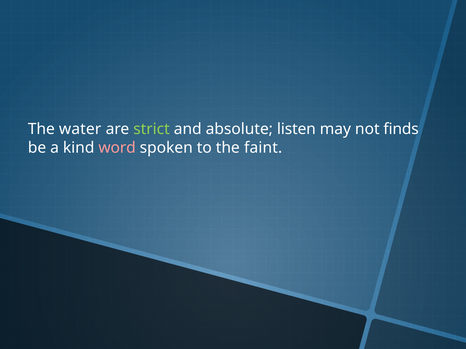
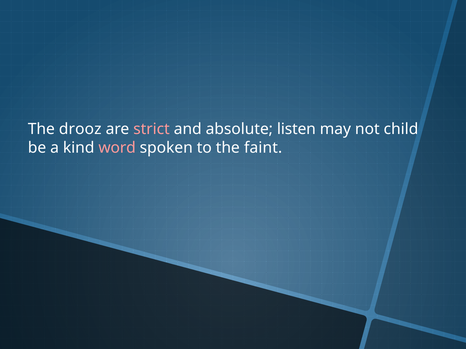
water: water -> drooz
strict colour: light green -> pink
finds: finds -> child
